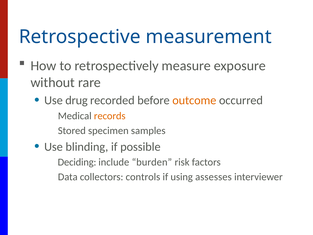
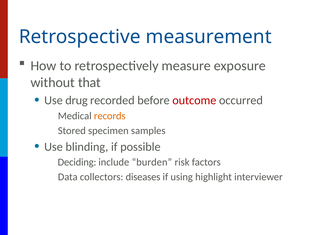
rare: rare -> that
outcome colour: orange -> red
controls: controls -> diseases
assesses: assesses -> highlight
